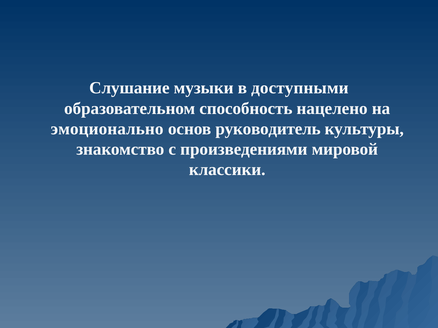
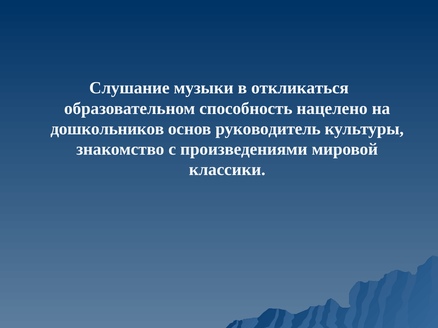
доступными: доступными -> откликаться
эмоционально: эмоционально -> дошкольников
